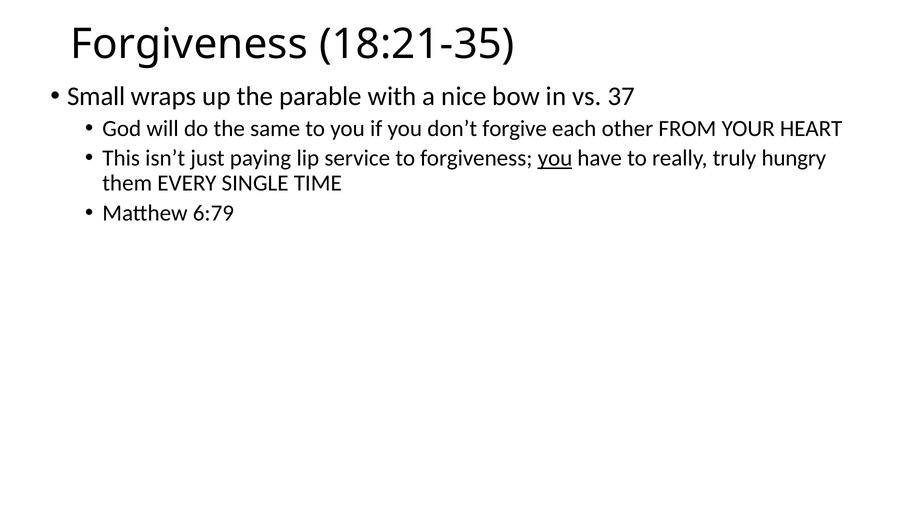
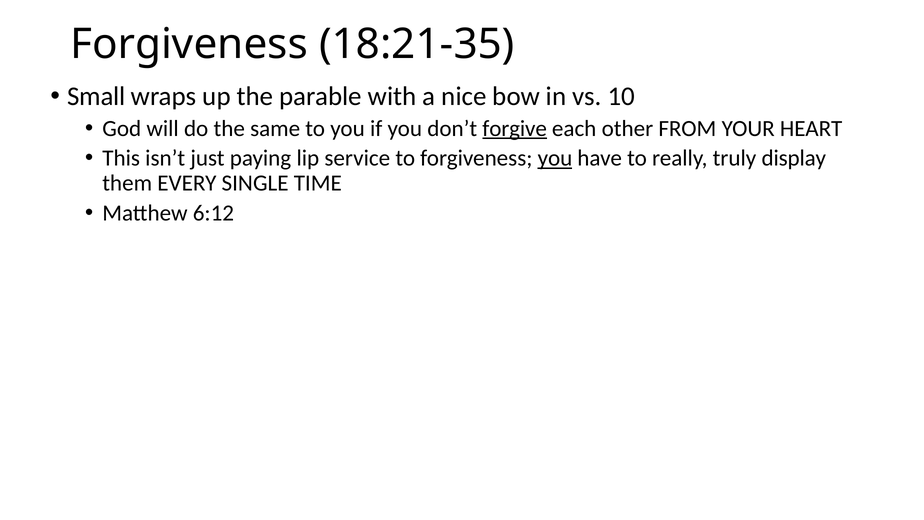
37: 37 -> 10
forgive underline: none -> present
hungry: hungry -> display
6:79: 6:79 -> 6:12
